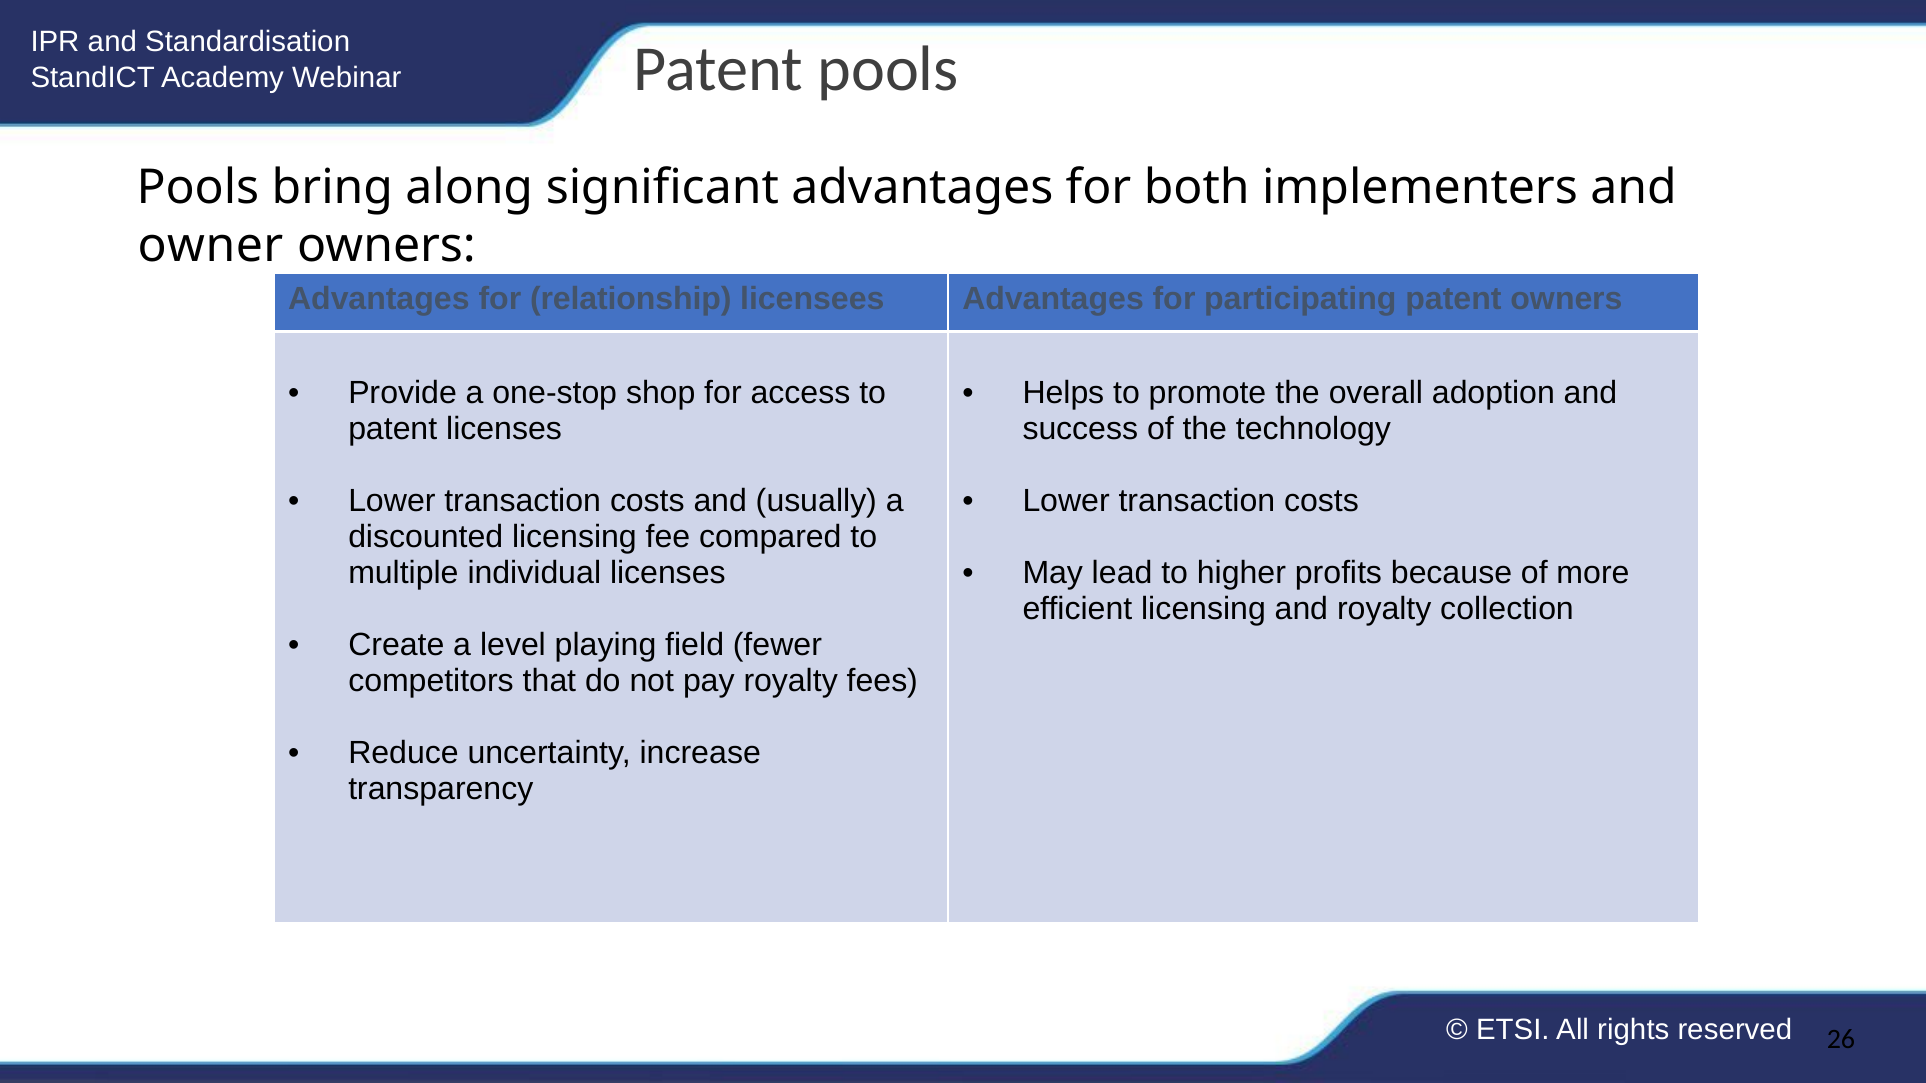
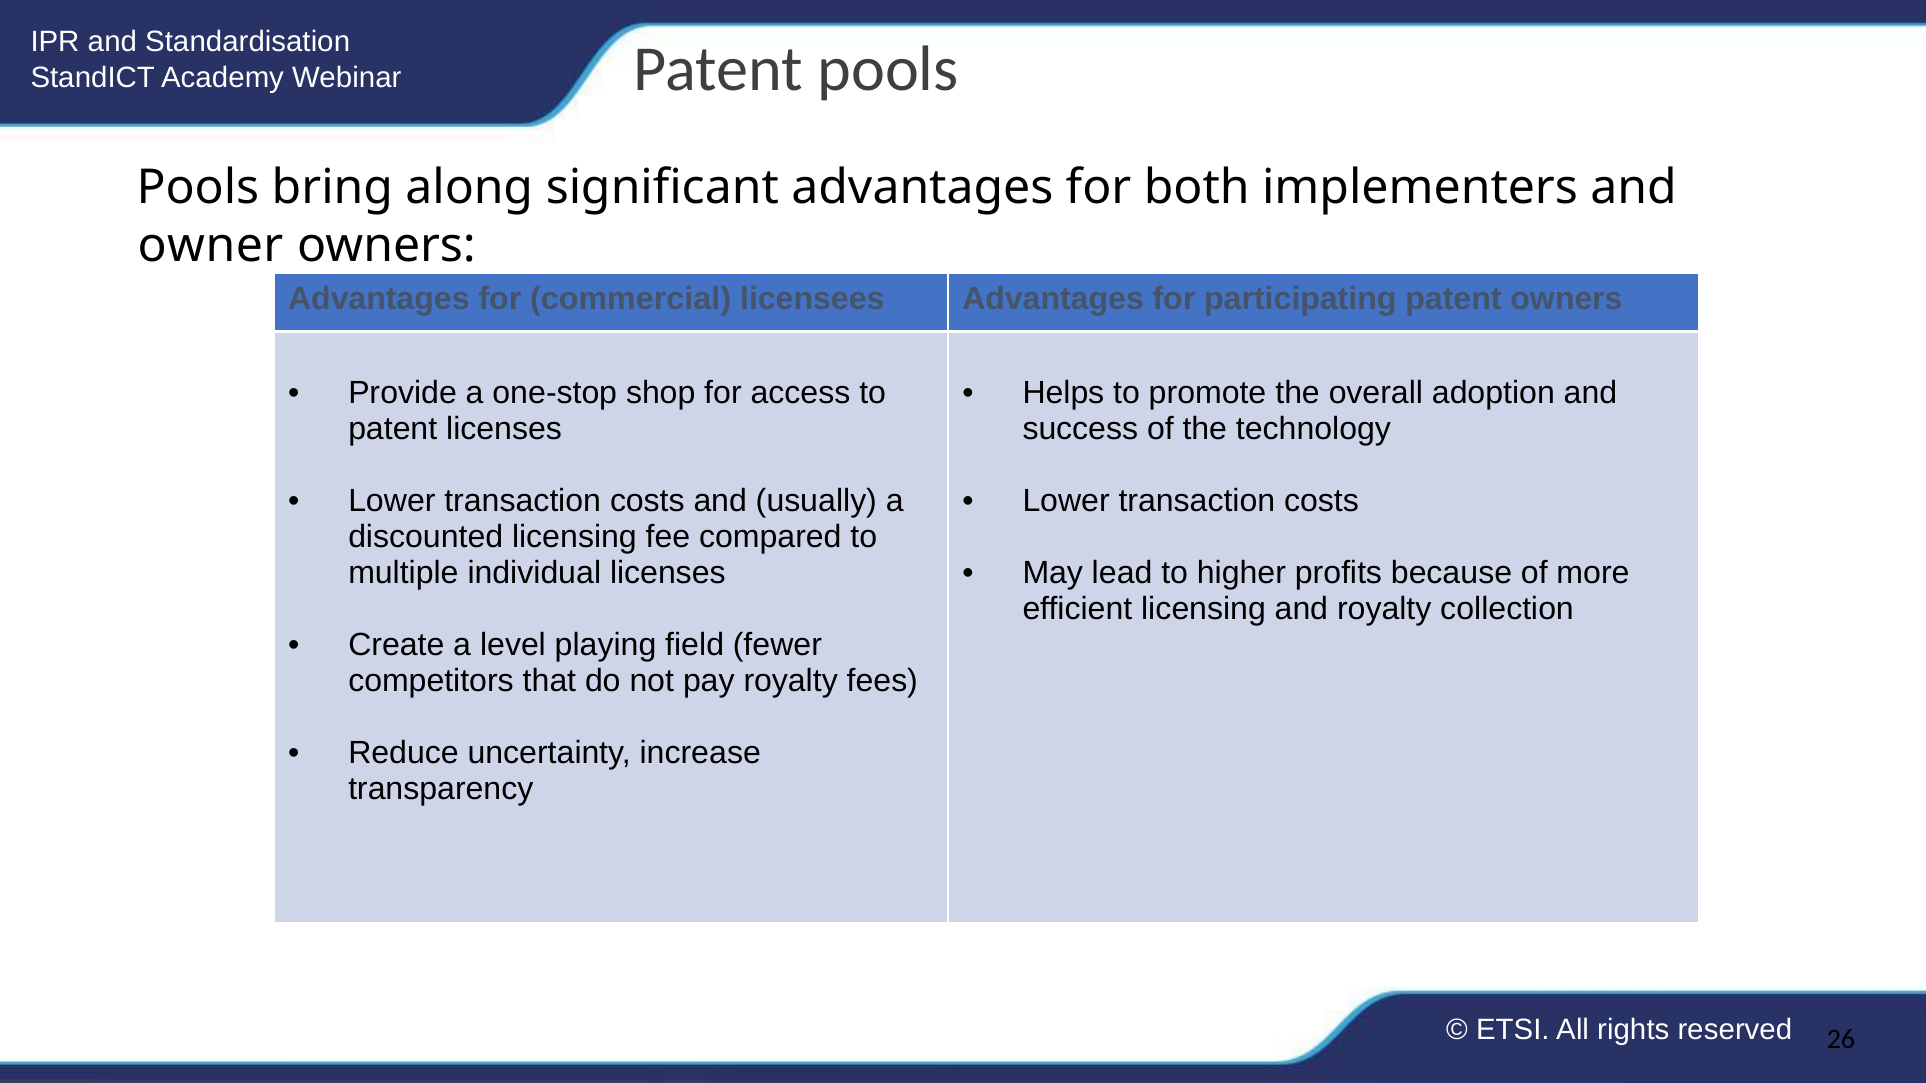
relationship: relationship -> commercial
